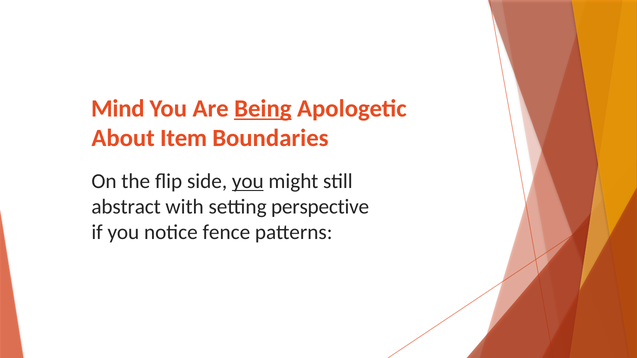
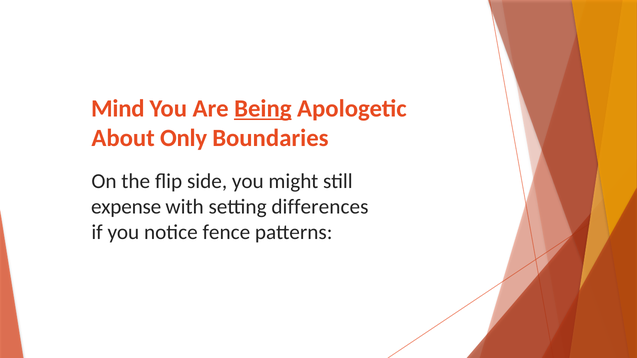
Item: Item -> Only
you at (248, 182) underline: present -> none
abstract: abstract -> expense
perspective: perspective -> differences
